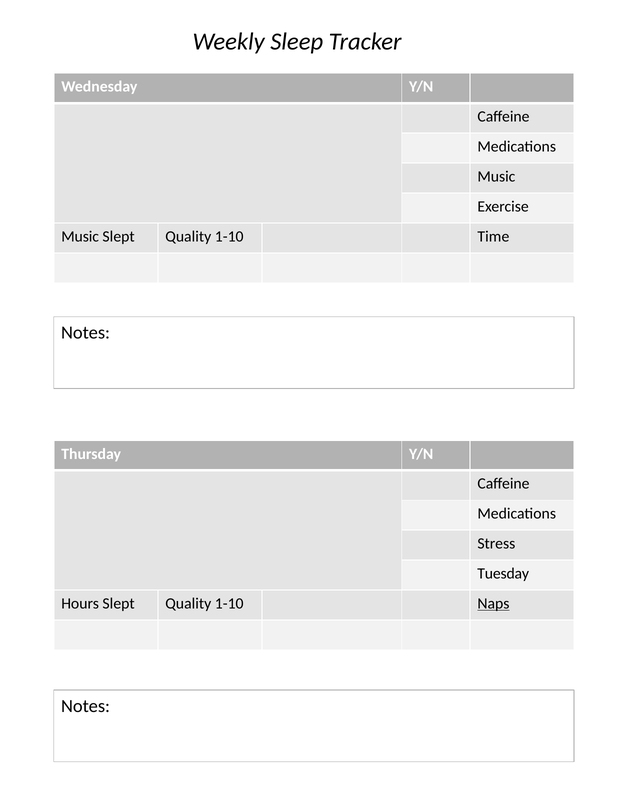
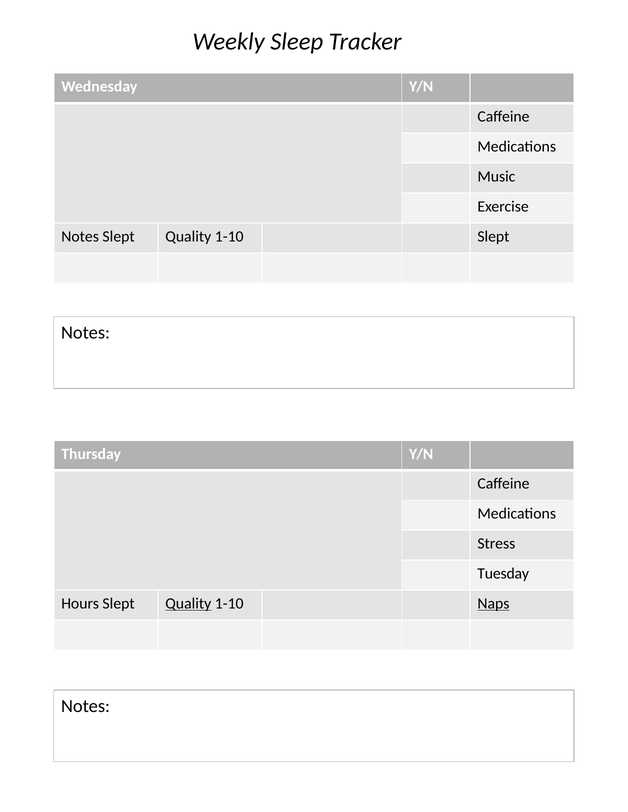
Music at (80, 237): Music -> Notes
1-10 Time: Time -> Slept
Quality at (188, 604) underline: none -> present
